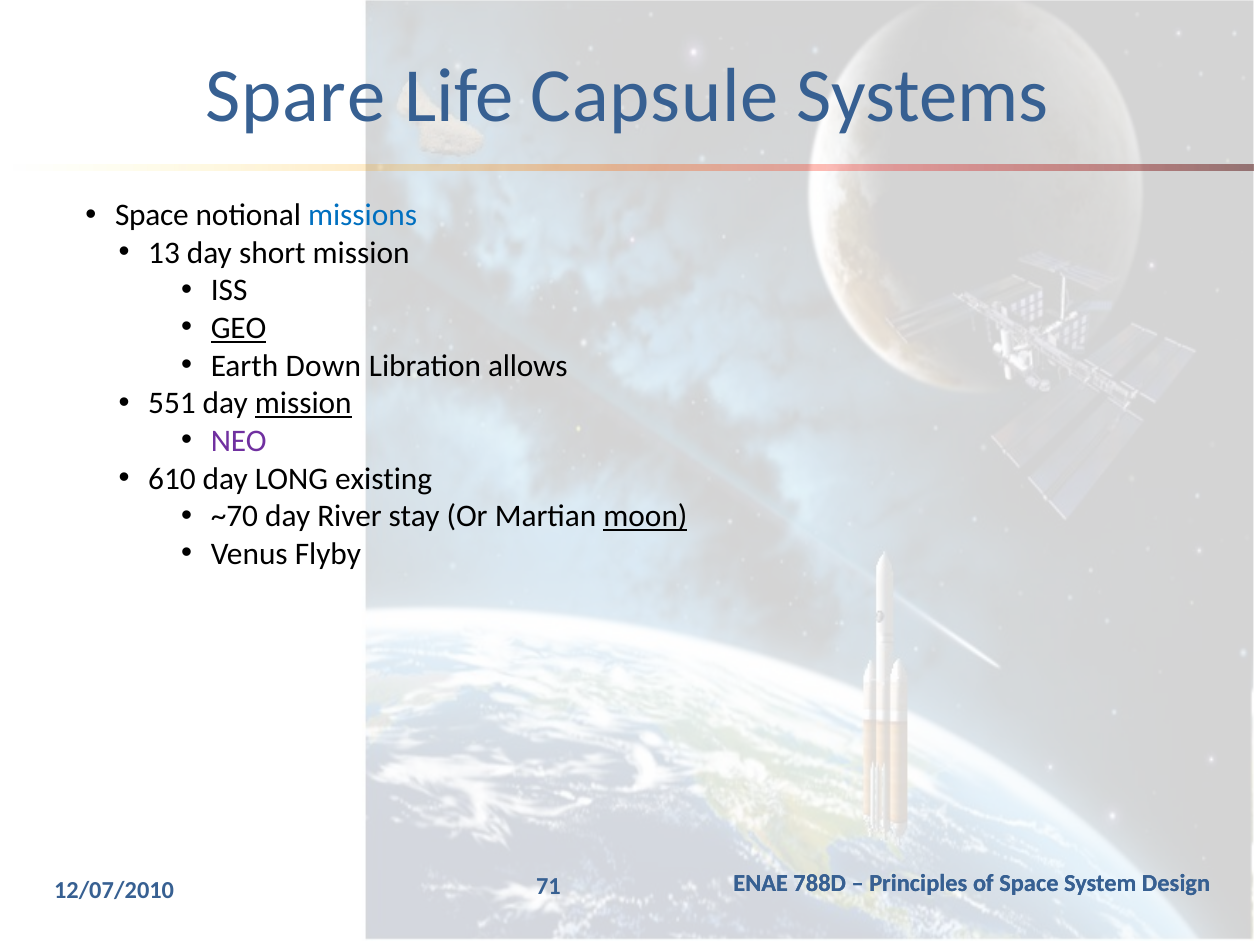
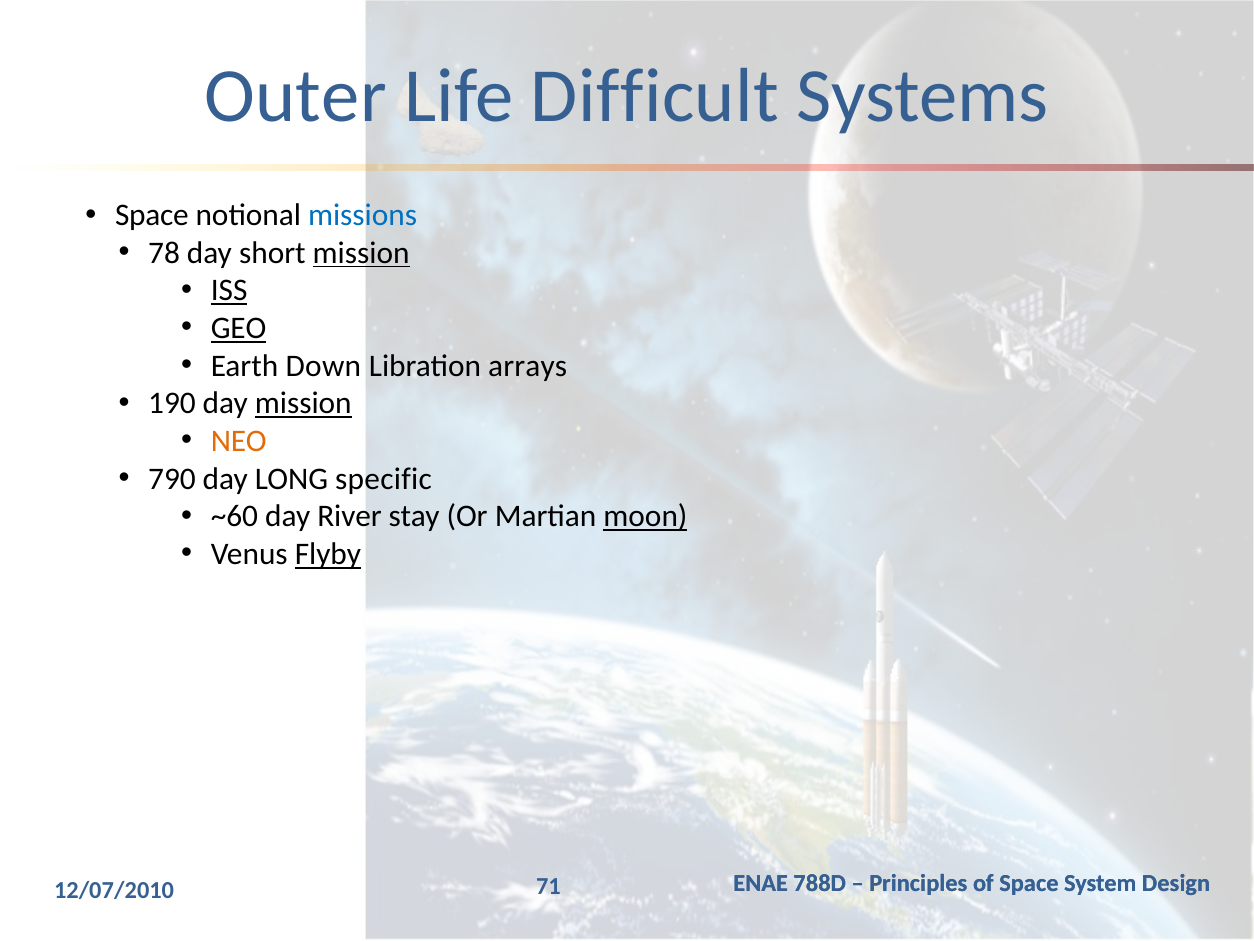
Spare: Spare -> Outer
Capsule: Capsule -> Difficult
13: 13 -> 78
mission at (361, 253) underline: none -> present
ISS underline: none -> present
allows: allows -> arrays
551: 551 -> 190
NEO colour: purple -> orange
610: 610 -> 790
existing: existing -> specific
~70: ~70 -> ~60
Flyby underline: none -> present
